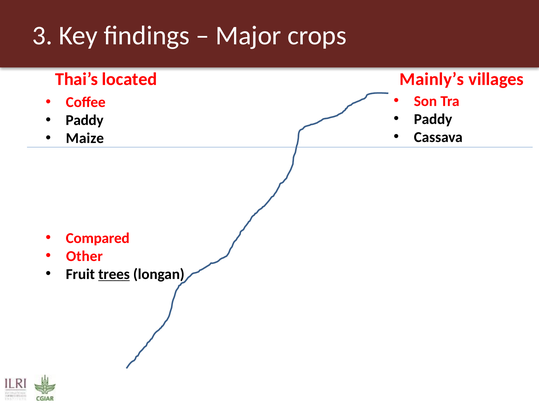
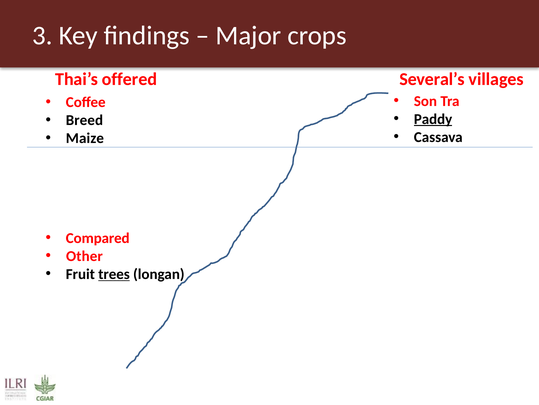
located: located -> offered
Mainly’s: Mainly’s -> Several’s
Paddy at (433, 119) underline: none -> present
Paddy at (85, 120): Paddy -> Breed
